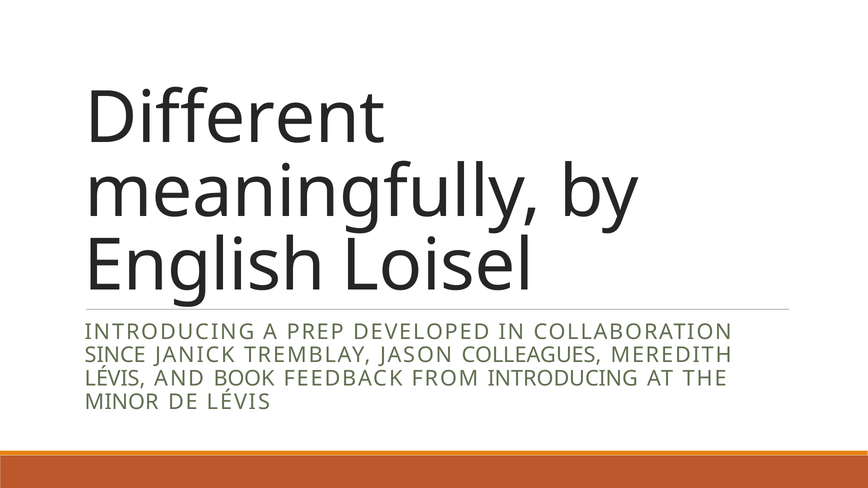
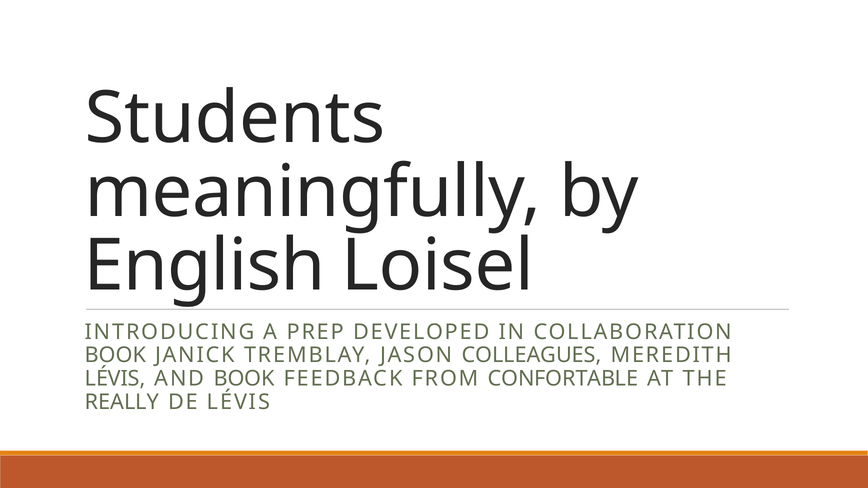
Different: Different -> Students
SINCE at (115, 355): SINCE -> BOOK
FROM INTRODUCING: INTRODUCING -> CONFORTABLE
MINOR: MINOR -> REALLY
